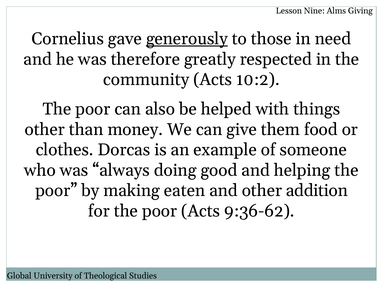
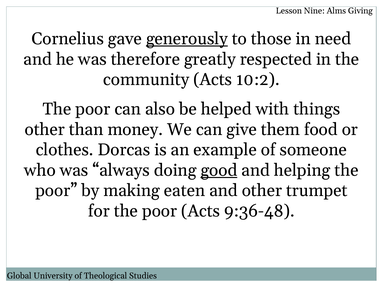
good underline: none -> present
addition: addition -> trumpet
9:36-62: 9:36-62 -> 9:36-48
